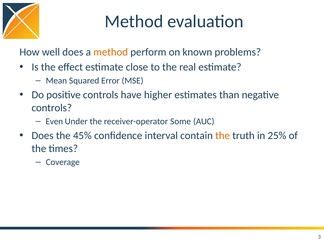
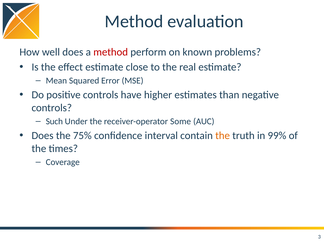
method at (111, 52) colour: orange -> red
Even: Even -> Such
45%: 45% -> 75%
25%: 25% -> 99%
